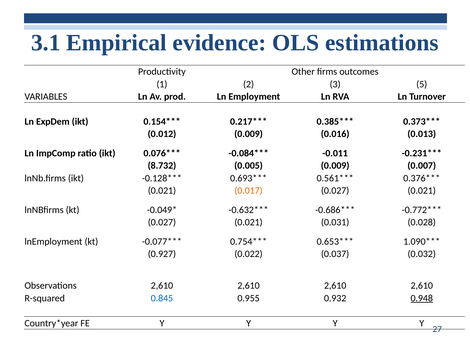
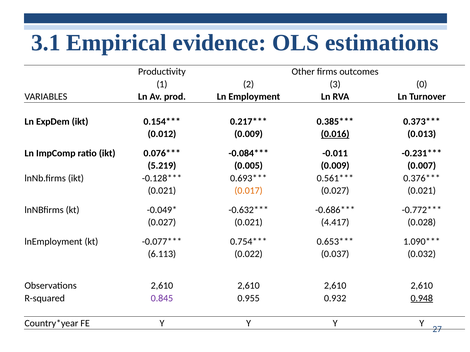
5: 5 -> 0
0.016 underline: none -> present
8.732: 8.732 -> 5.219
0.031: 0.031 -> 4.417
0.927: 0.927 -> 6.113
0.845 colour: blue -> purple
